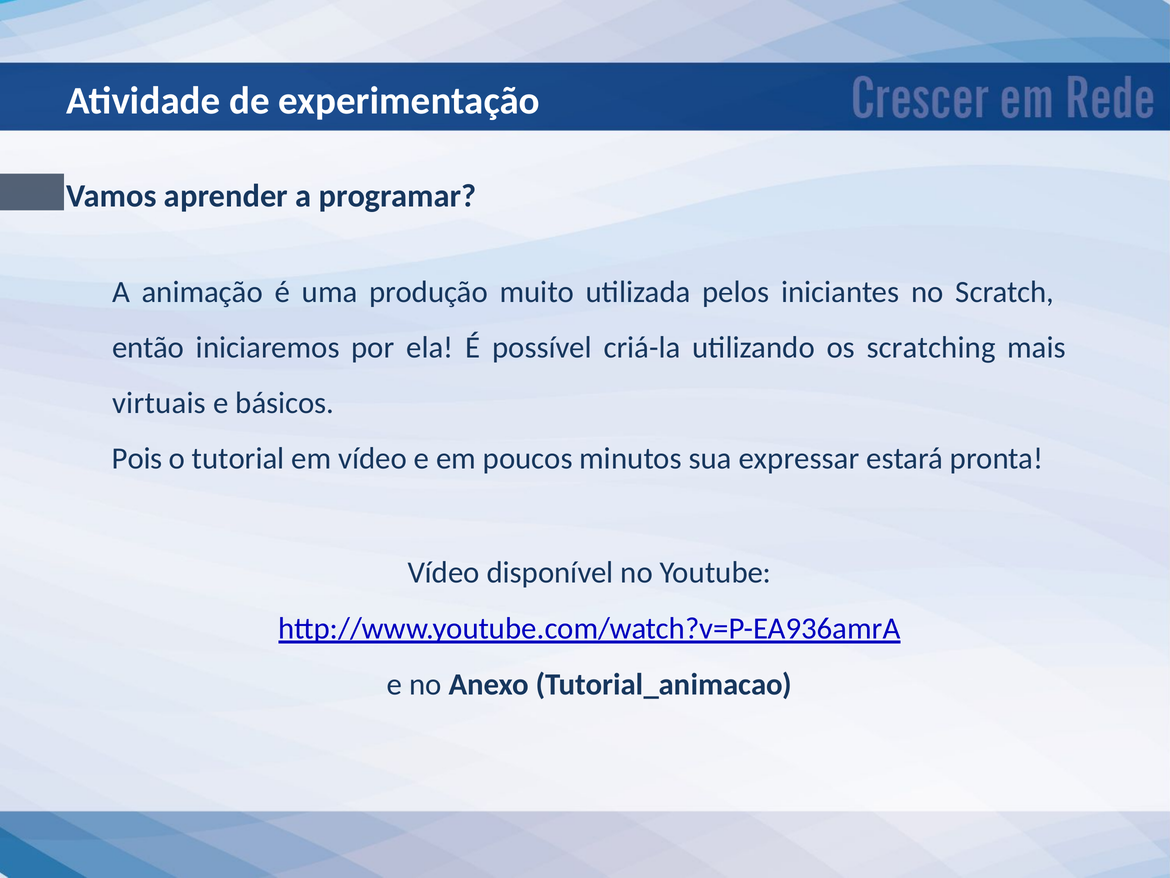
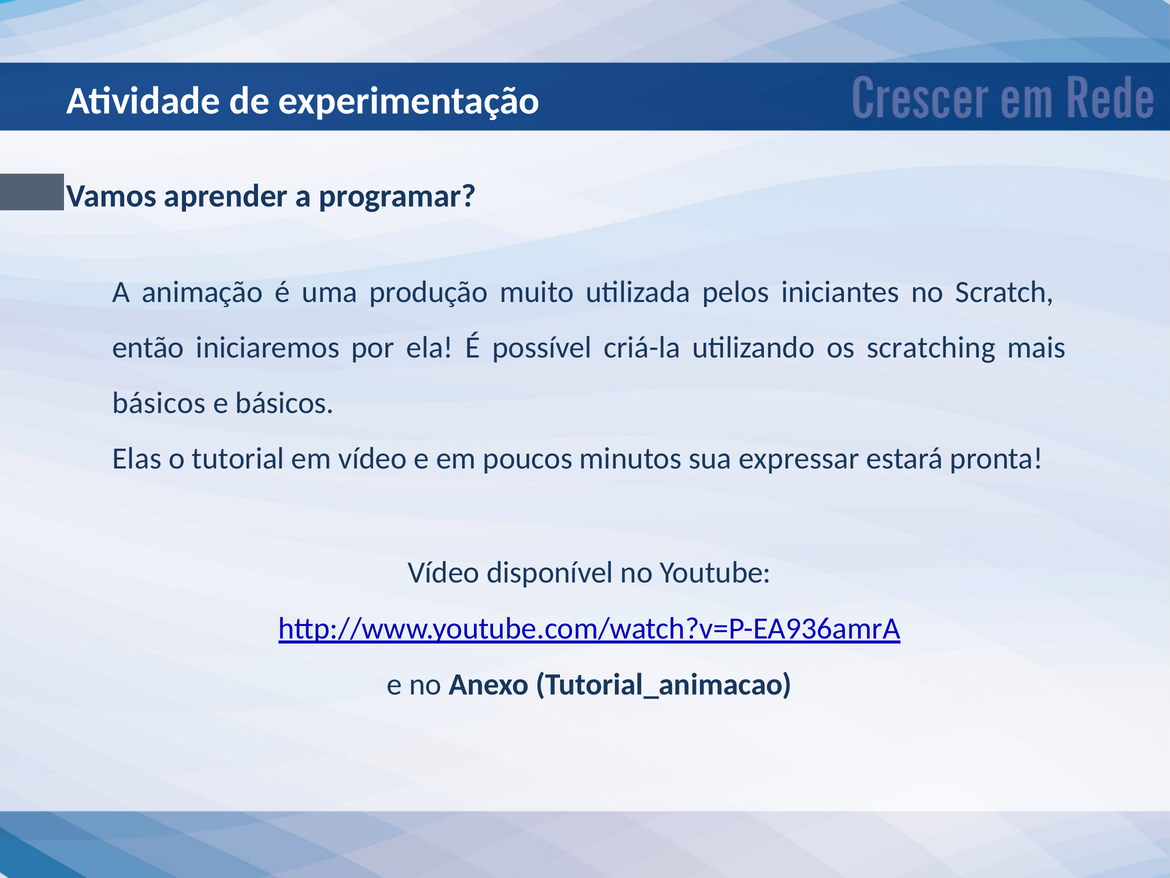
virtuais at (159, 403): virtuais -> básicos
Pois: Pois -> Elas
